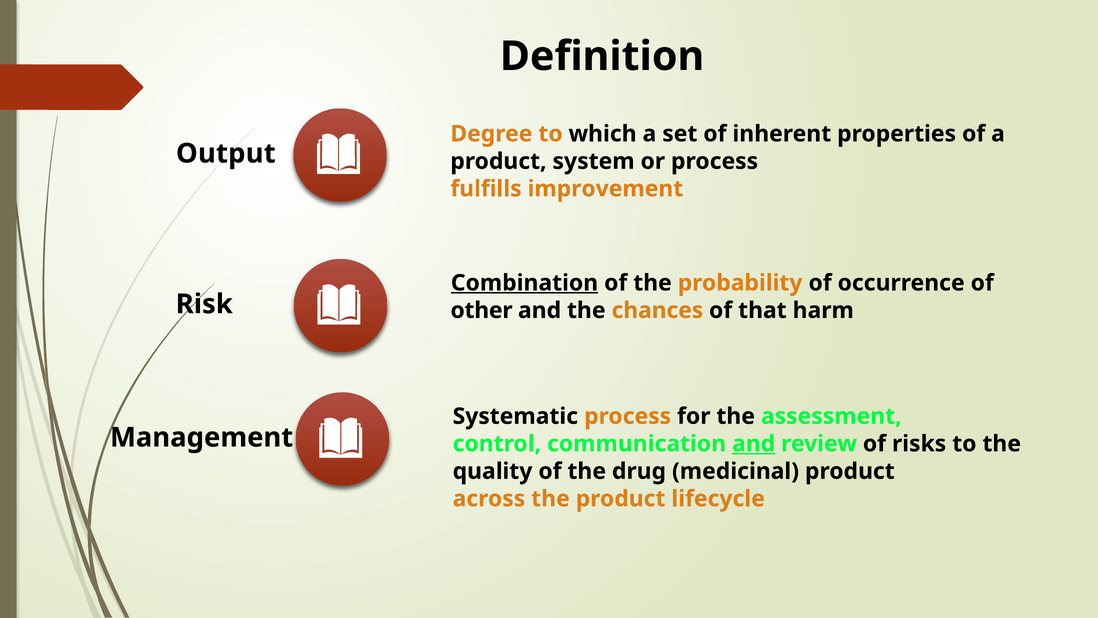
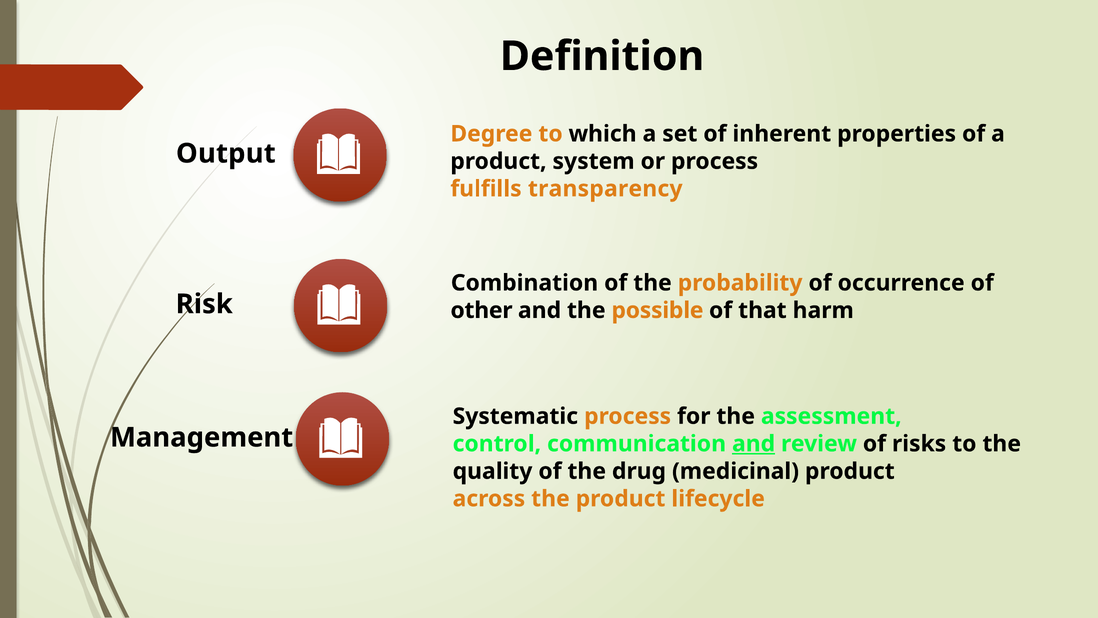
improvement: improvement -> transparency
Combination underline: present -> none
chances: chances -> possible
